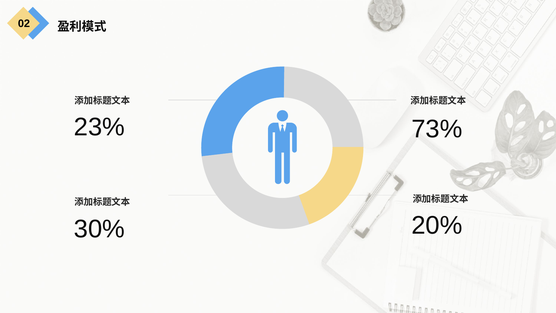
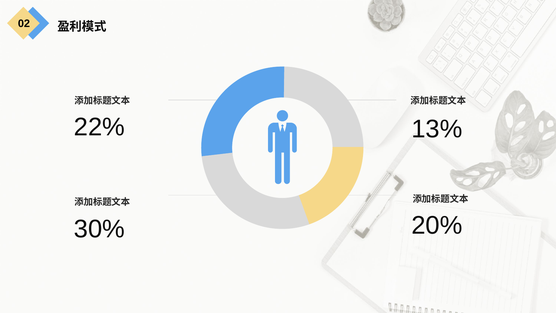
23%: 23% -> 22%
73%: 73% -> 13%
